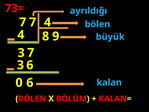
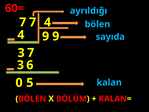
73=: 73= -> 60=
8 at (46, 36): 8 -> 9
büyük: büyük -> sayıda
0 6: 6 -> 5
